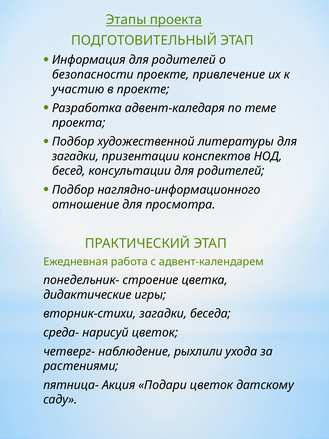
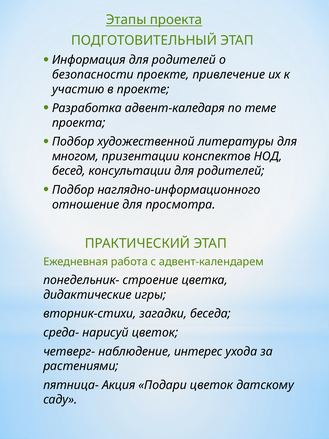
загадки at (75, 156): загадки -> многом
рыхлили: рыхлили -> интерес
